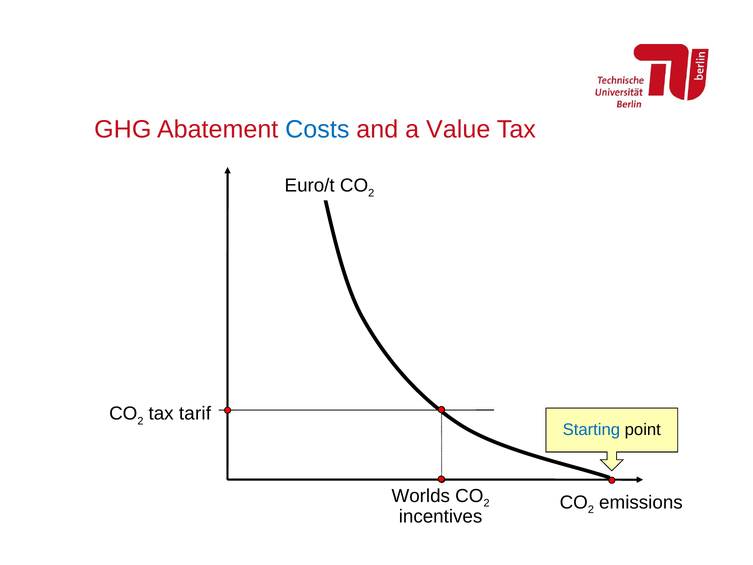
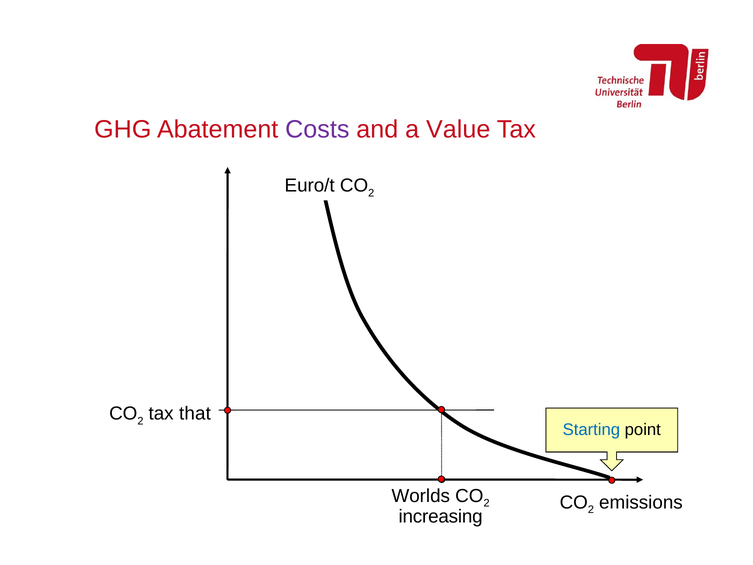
Costs colour: blue -> purple
tarif: tarif -> that
incentives: incentives -> increasing
